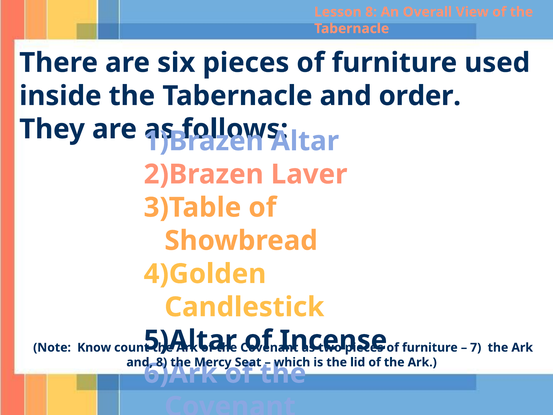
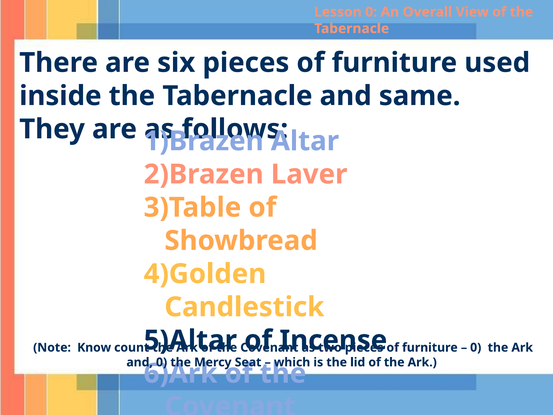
Lesson 8: 8 -> 0
order: order -> same
7 at (476, 347): 7 -> 0
and 8: 8 -> 0
